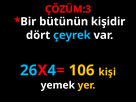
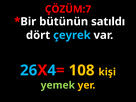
ÇÖZÜM:3: ÇÖZÜM:3 -> ÇÖZÜM:7
kişidir: kişidir -> satıldı
106: 106 -> 108
yemek colour: white -> light green
